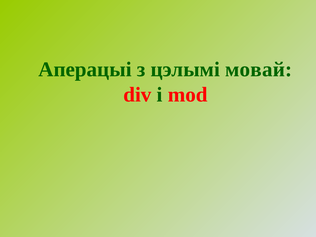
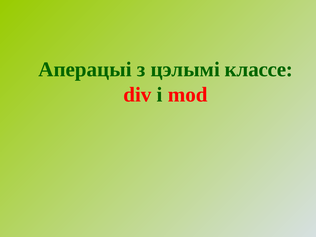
мовай: мовай -> классе
